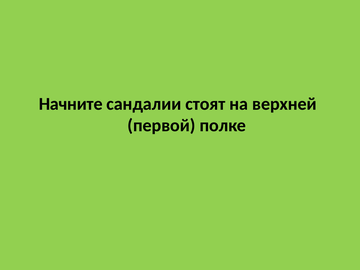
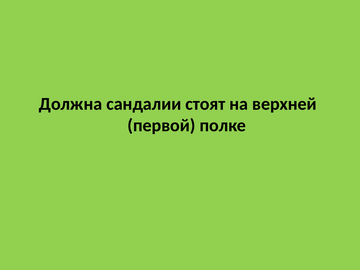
Начните: Начните -> Должна
